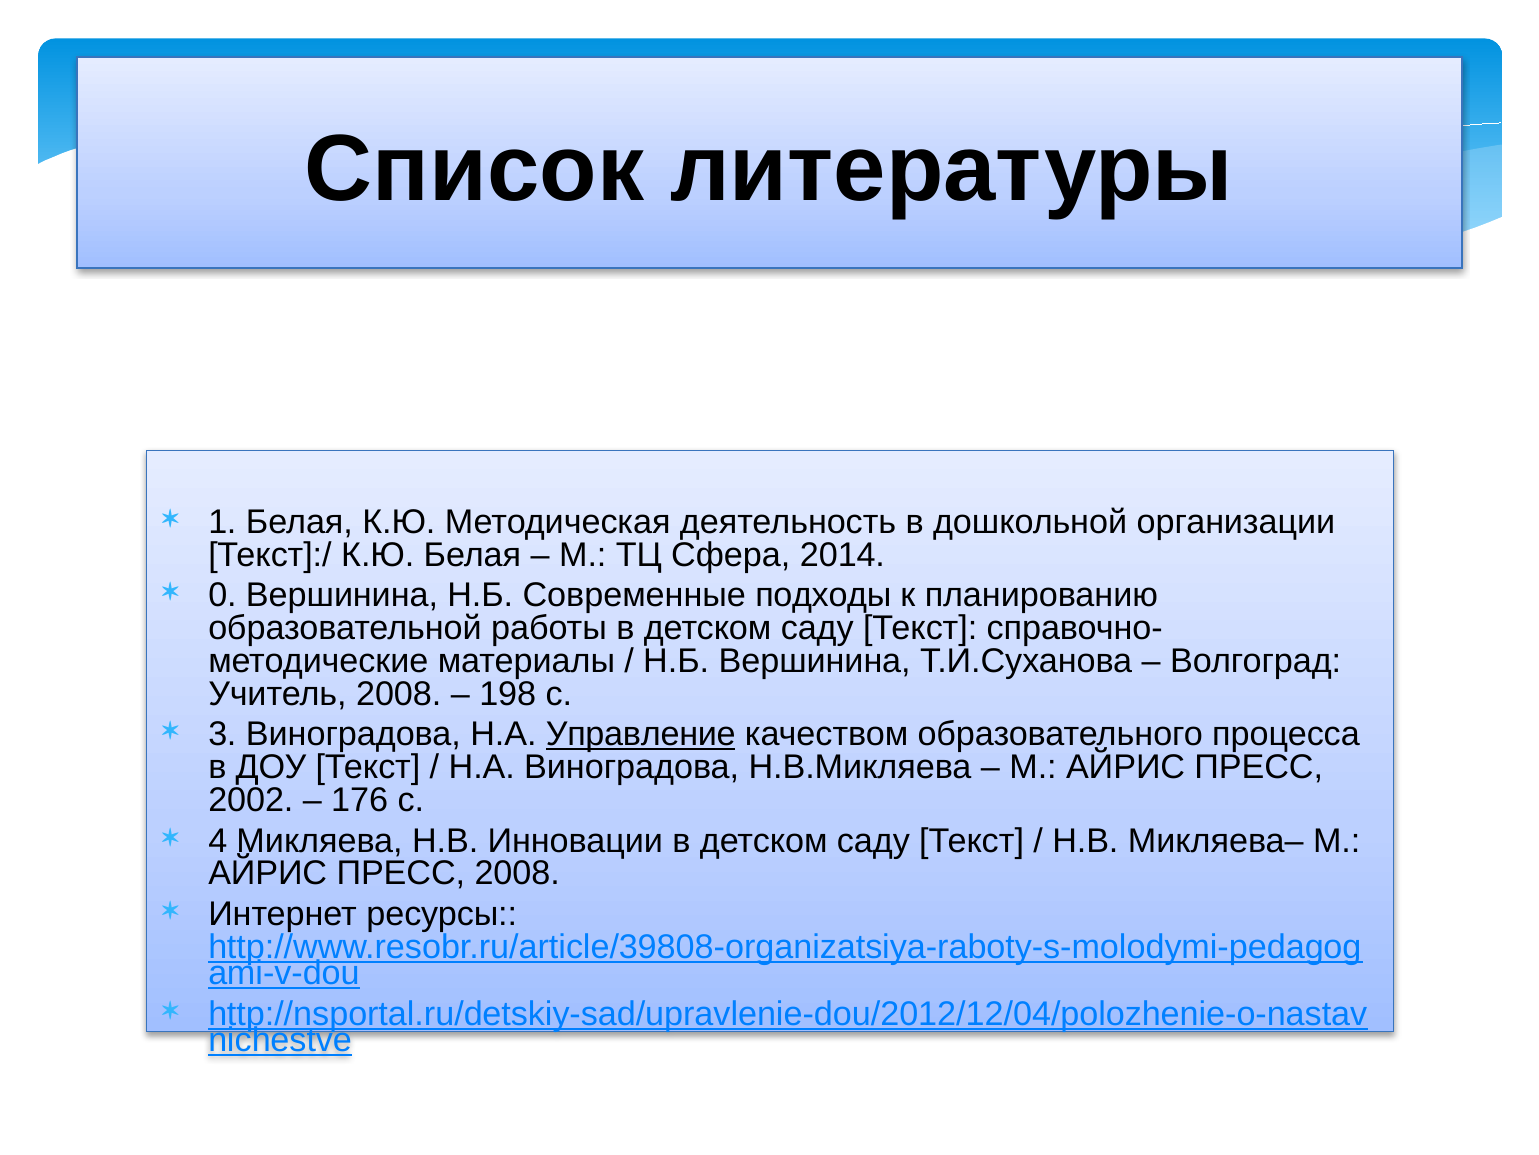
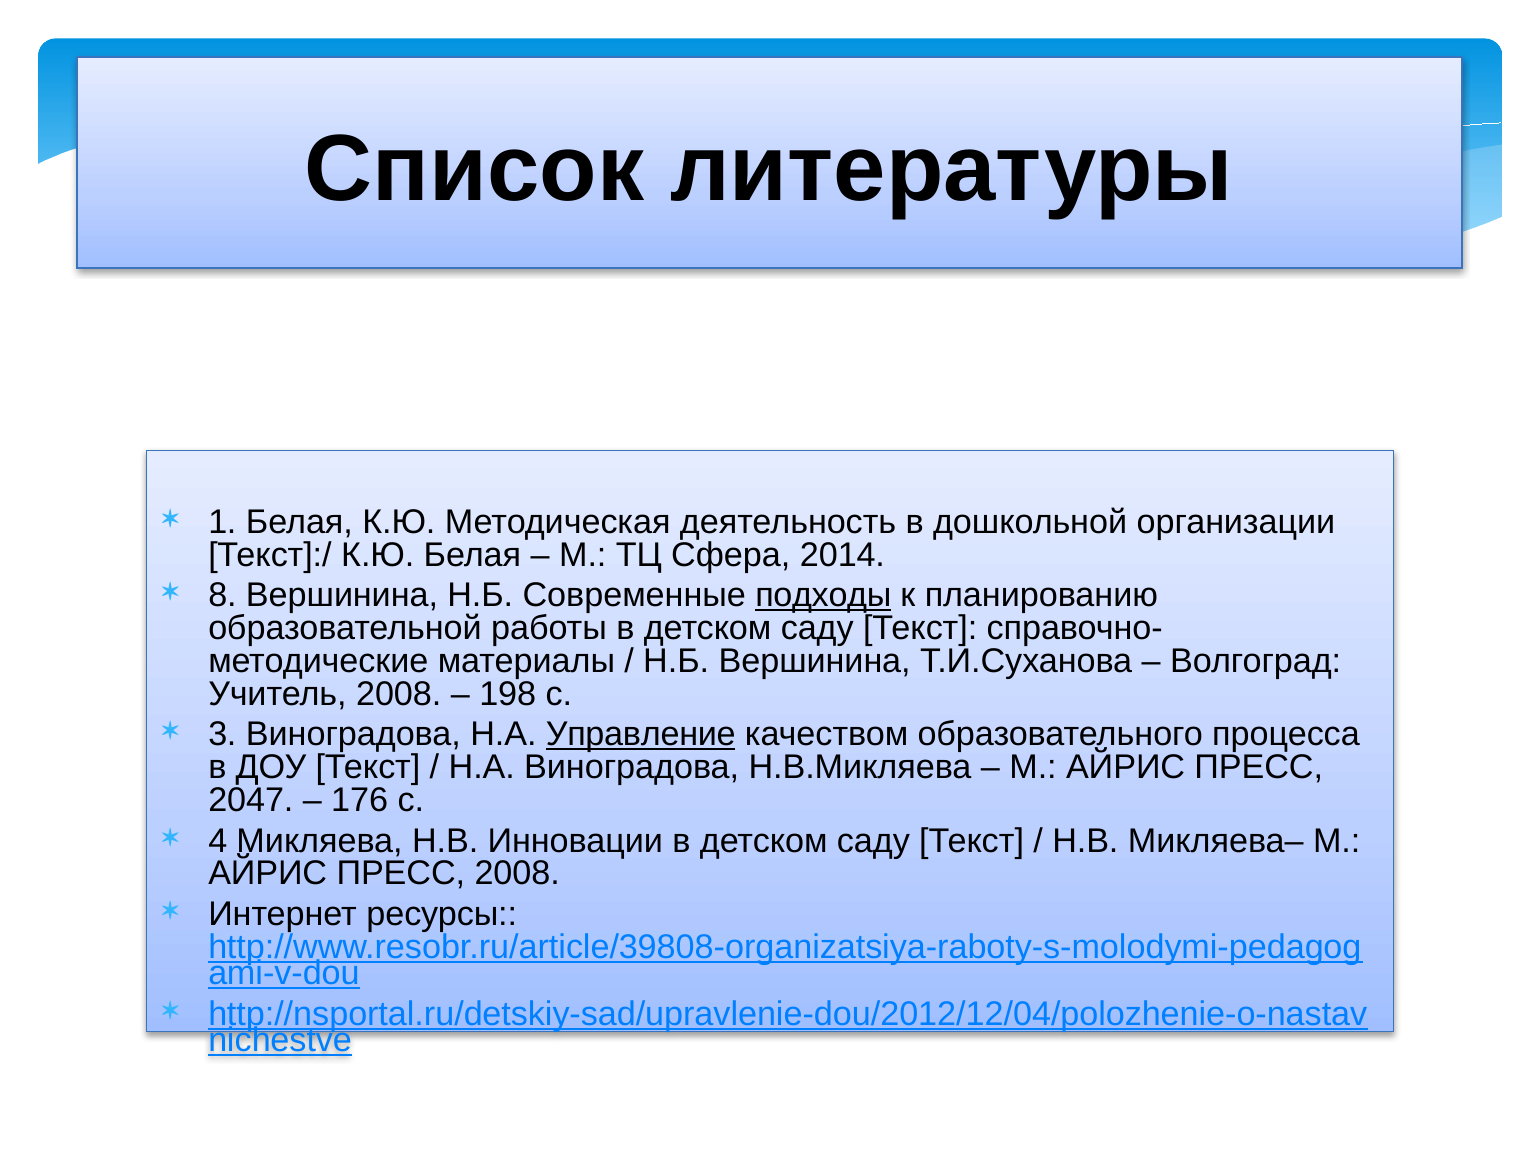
0: 0 -> 8
подходы underline: none -> present
2002: 2002 -> 2047
